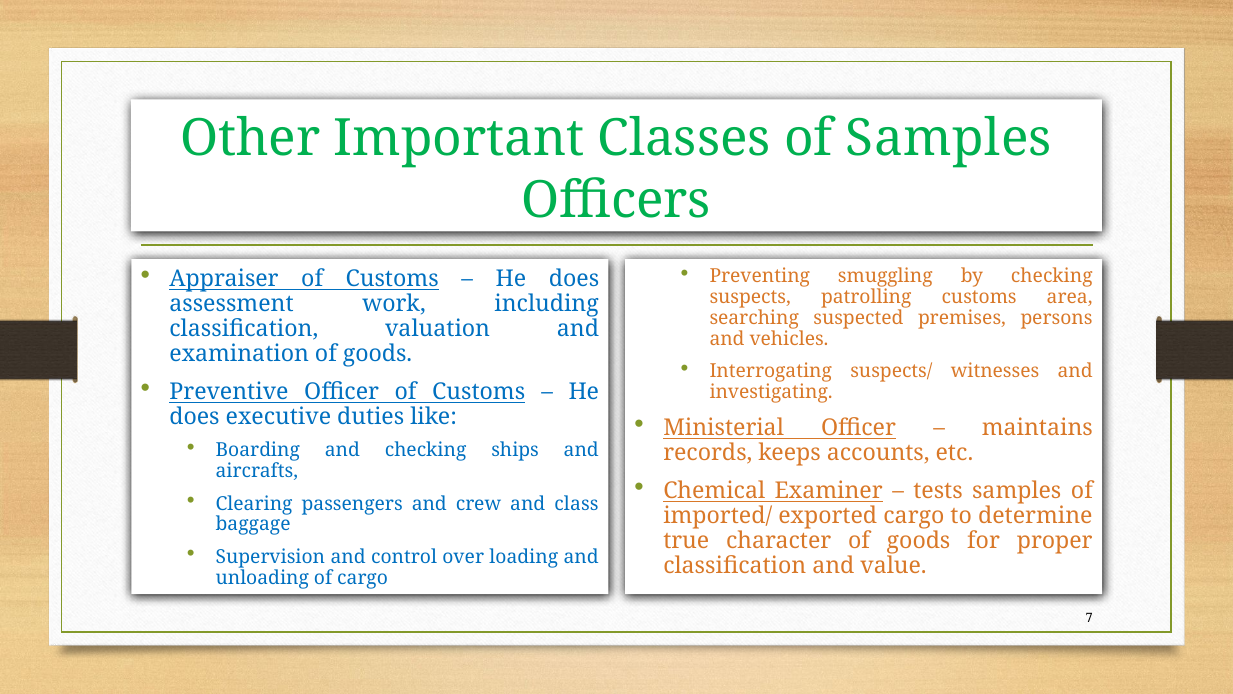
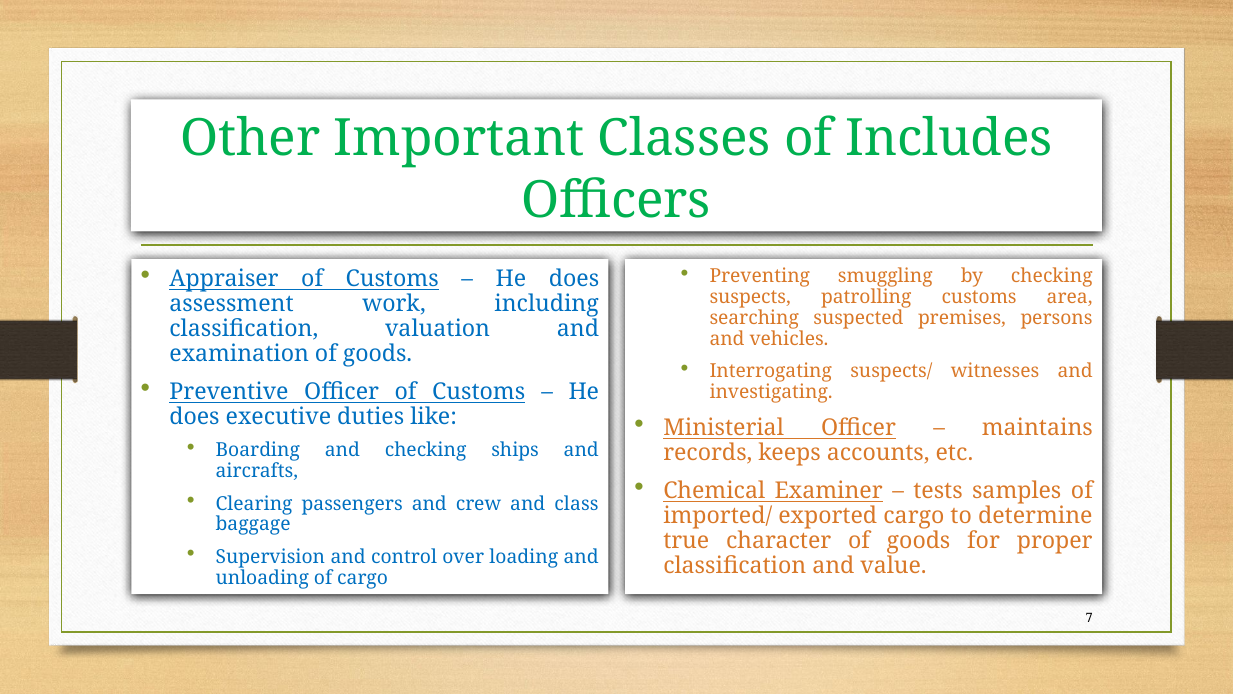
of Samples: Samples -> Includes
